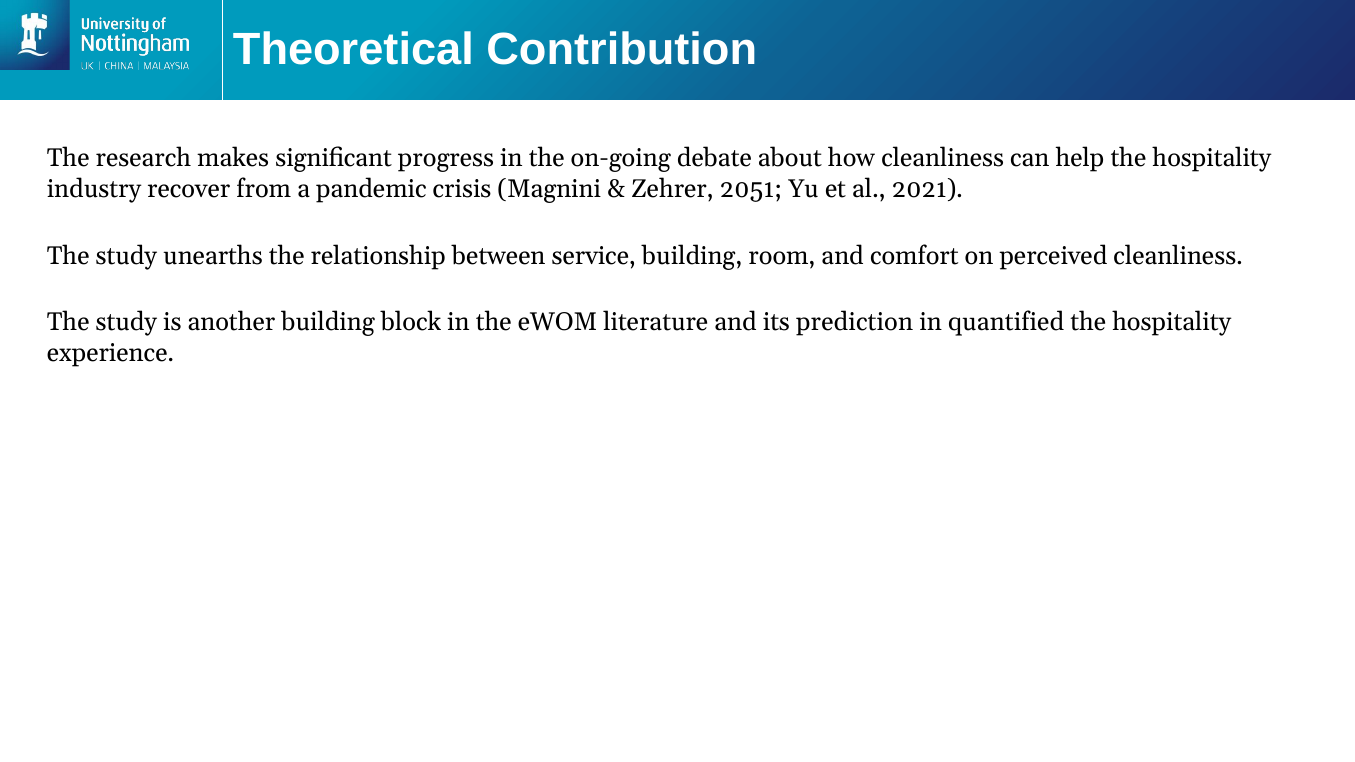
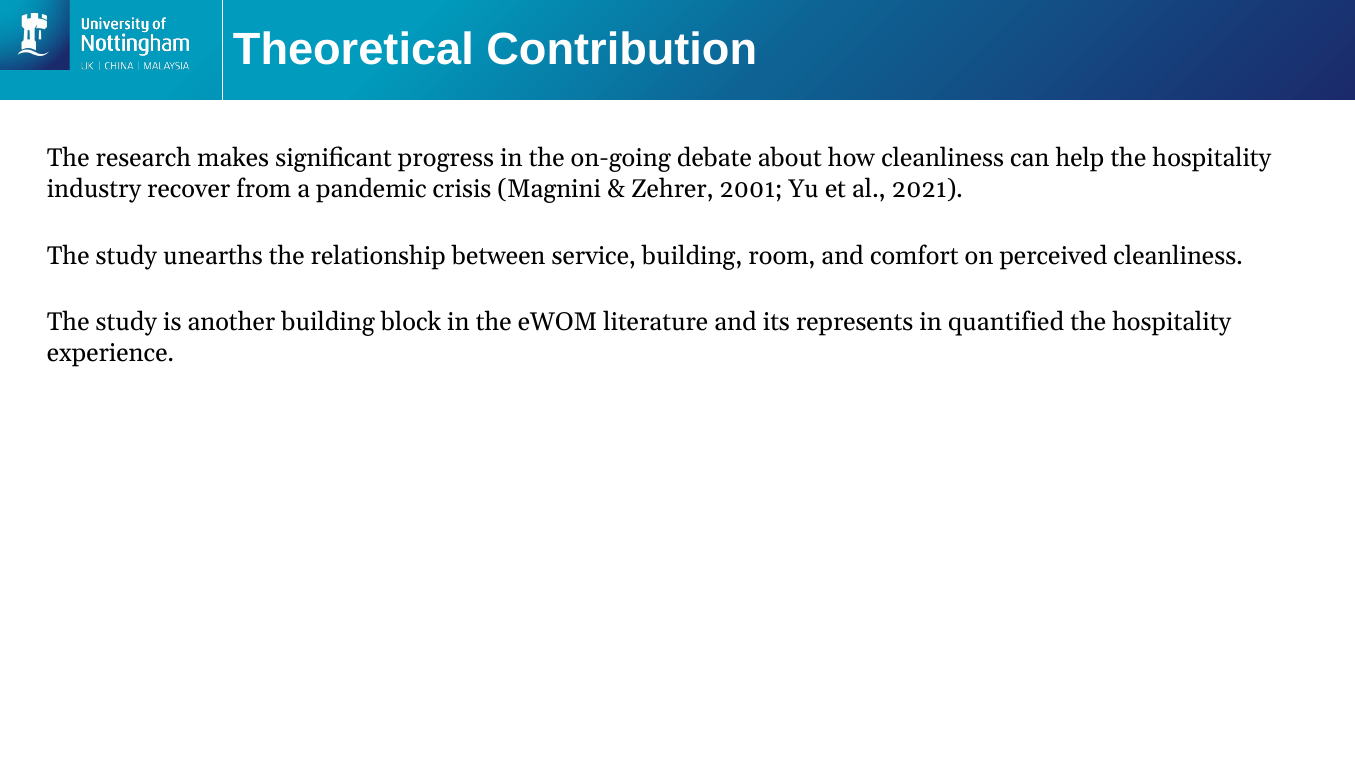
2051: 2051 -> 2001
prediction: prediction -> represents
